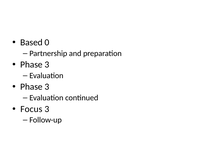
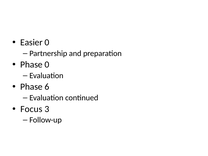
Based: Based -> Easier
3 at (47, 65): 3 -> 0
3 at (47, 87): 3 -> 6
